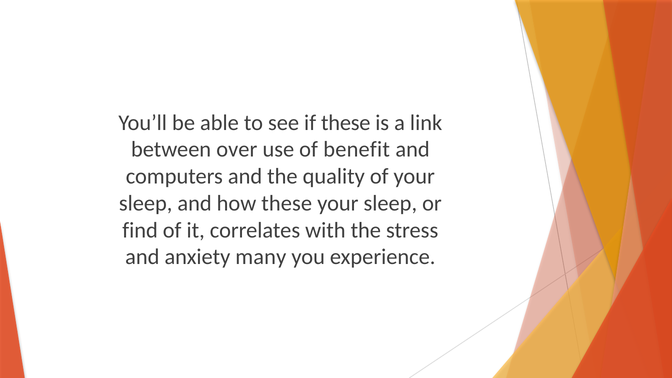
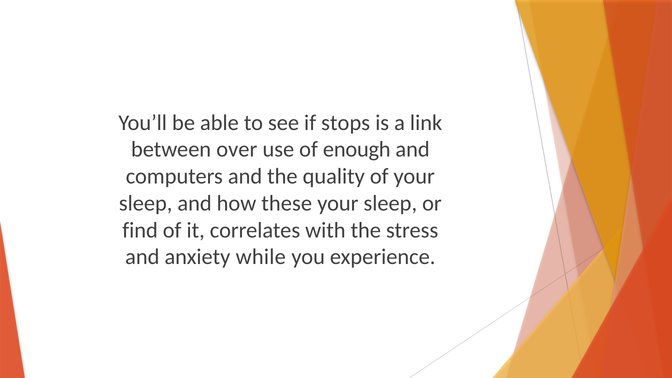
if these: these -> stops
benefit: benefit -> enough
many: many -> while
